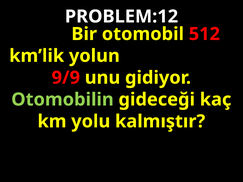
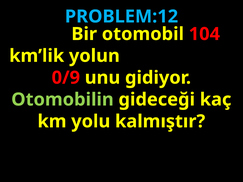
PROBLEM:12 colour: white -> light blue
512: 512 -> 104
9/9: 9/9 -> 0/9
